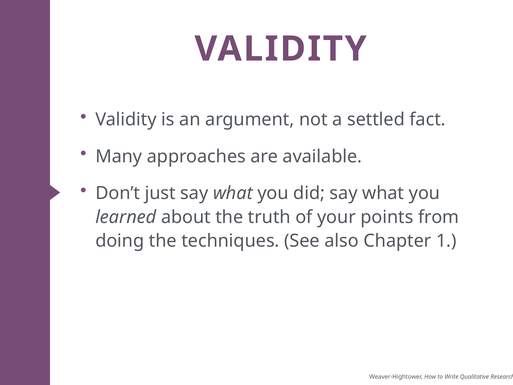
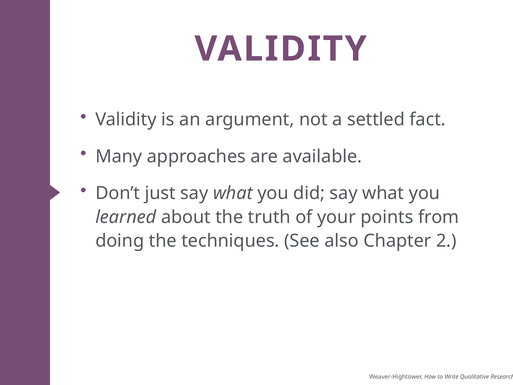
1: 1 -> 2
